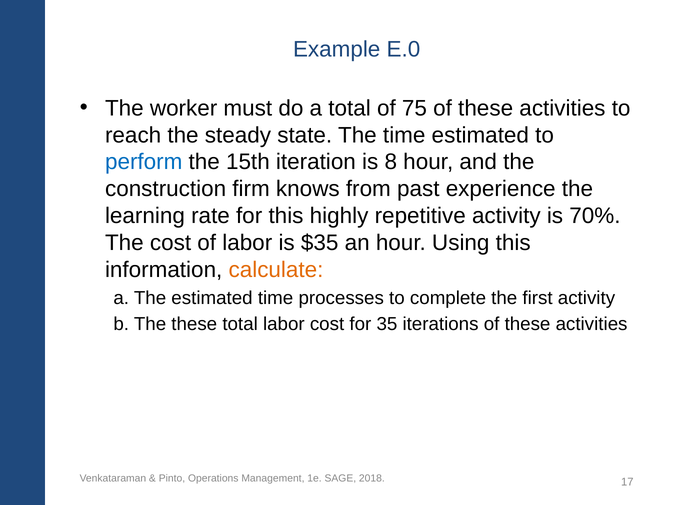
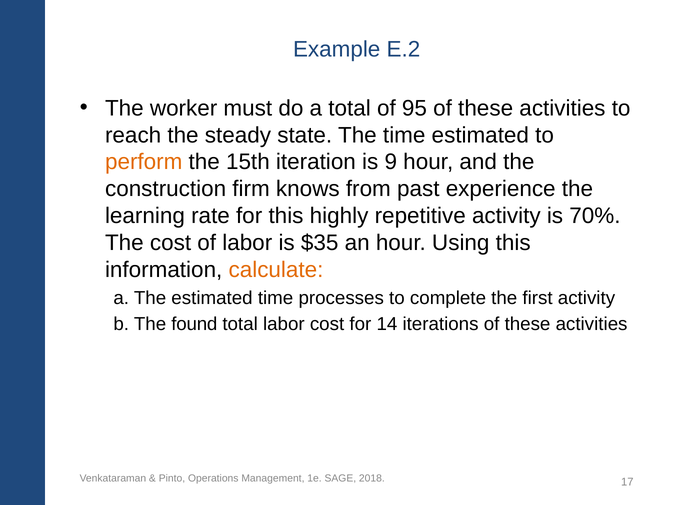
E.0: E.0 -> E.2
75: 75 -> 95
perform colour: blue -> orange
8: 8 -> 9
The these: these -> found
35: 35 -> 14
